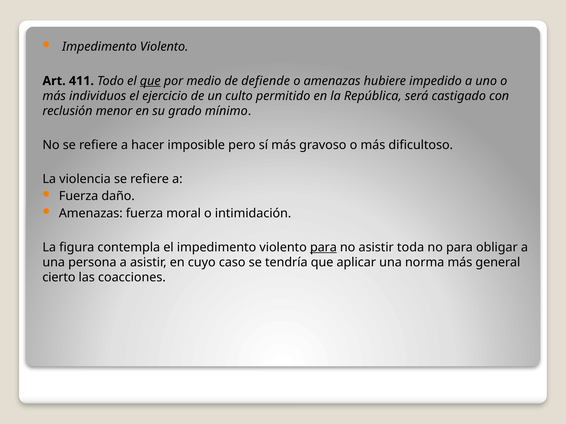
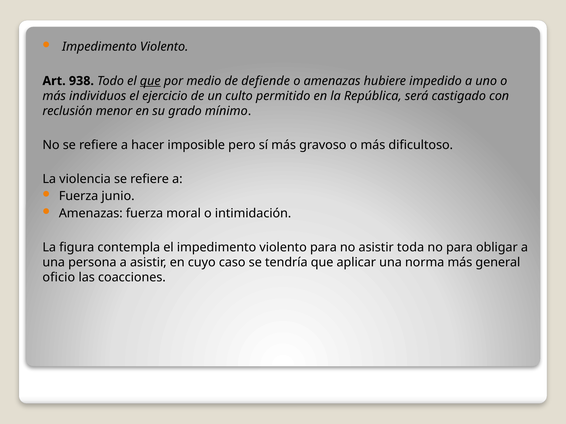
411: 411 -> 938
daño: daño -> junio
para at (323, 248) underline: present -> none
cierto: cierto -> oficio
